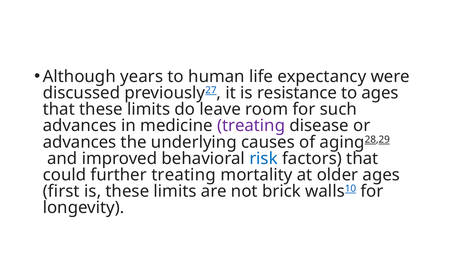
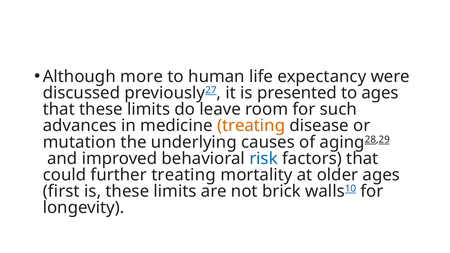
years: years -> more
resistance: resistance -> presented
treating at (251, 126) colour: purple -> orange
advances at (80, 142): advances -> mutation
